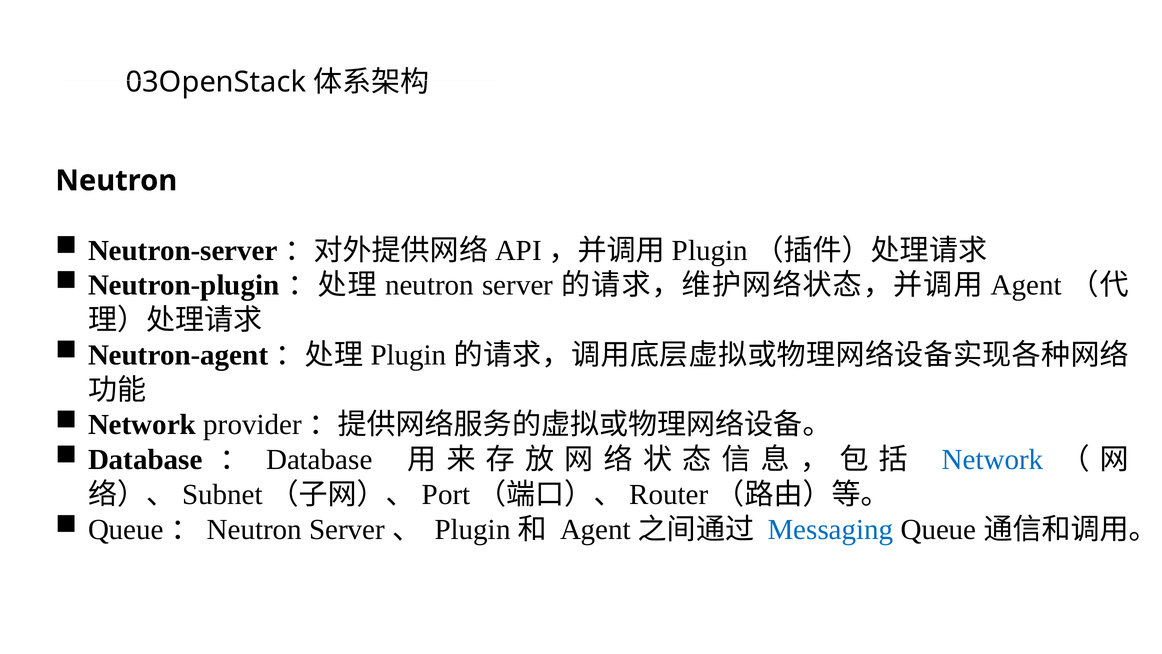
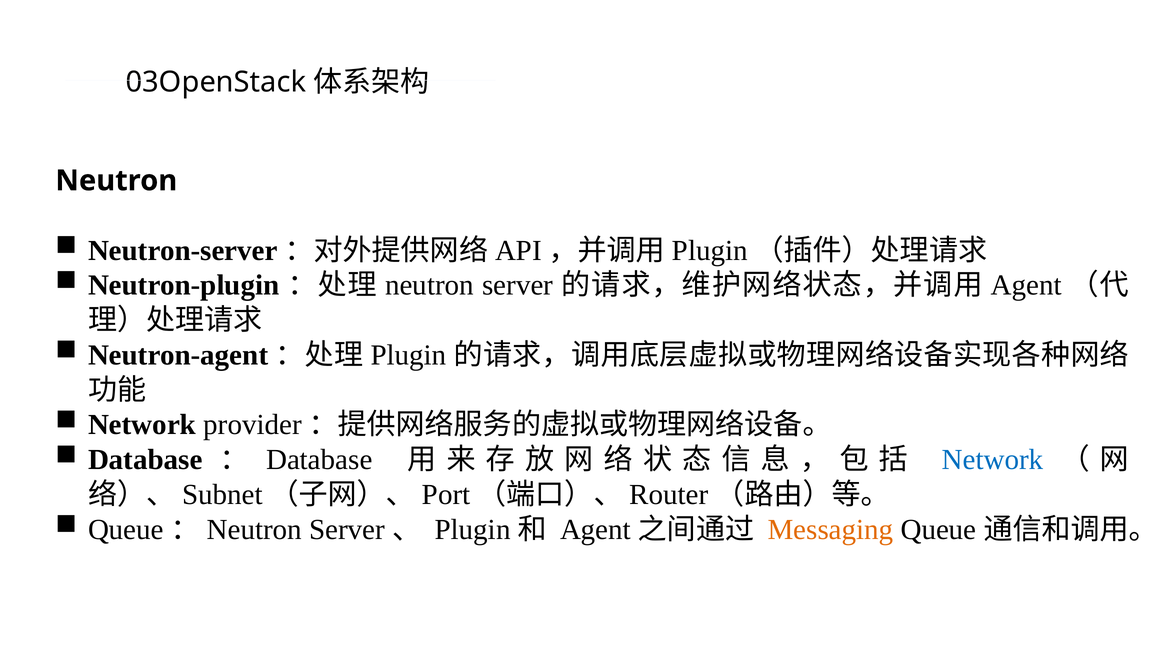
Messaging colour: blue -> orange
